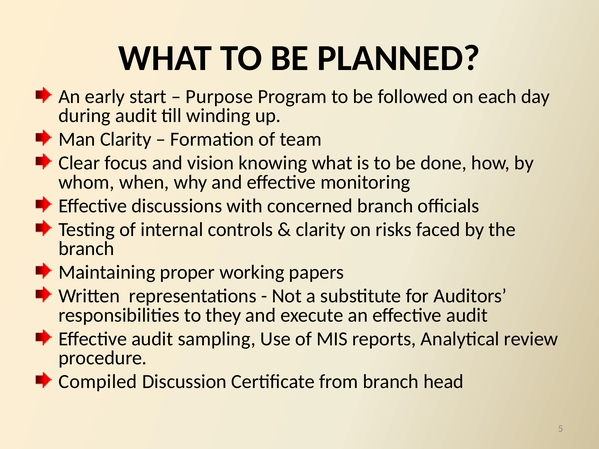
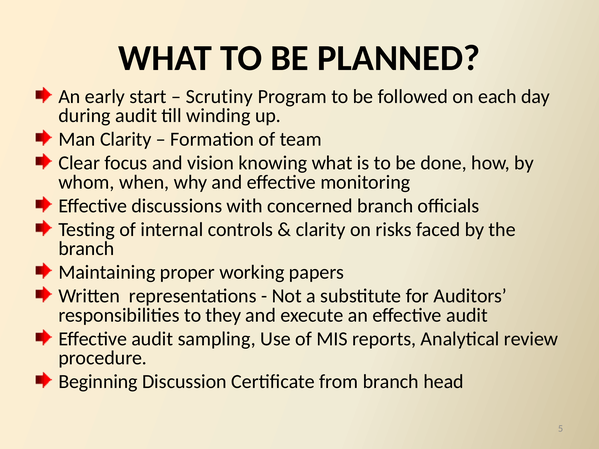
Purpose: Purpose -> Scrutiny
Compiled: Compiled -> Beginning
